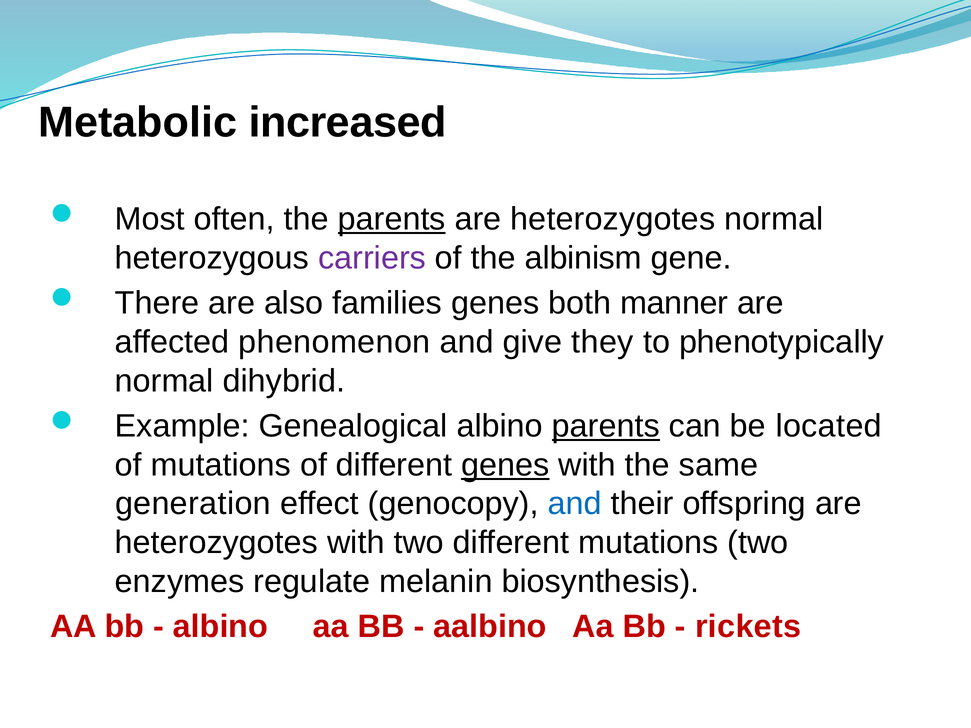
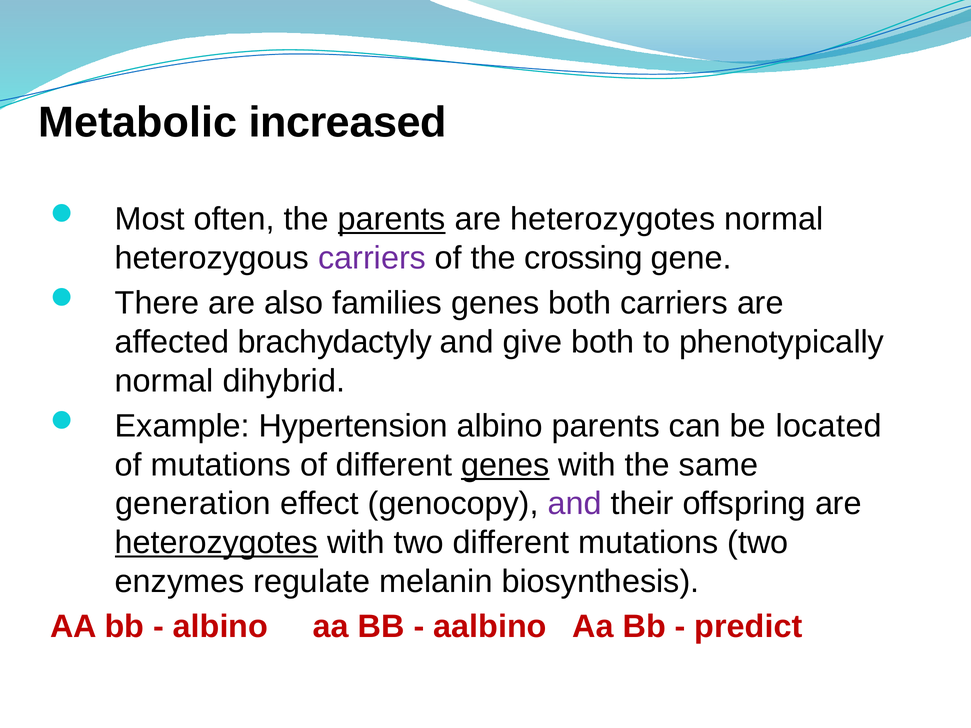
albinism: albinism -> crossing
both manner: manner -> carriers
phenomenon: phenomenon -> brachydactyly
give they: they -> both
Genealogical: Genealogical -> Hypertension
parents at (606, 426) underline: present -> none
and at (575, 504) colour: blue -> purple
heterozygotes at (216, 543) underline: none -> present
rickets: rickets -> predict
